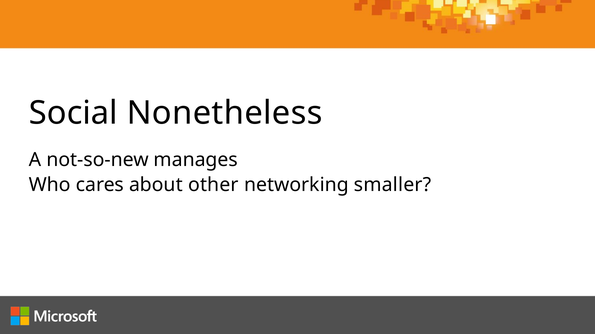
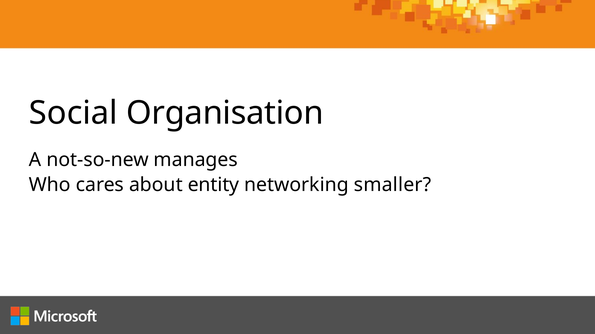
Nonetheless: Nonetheless -> Organisation
other: other -> entity
